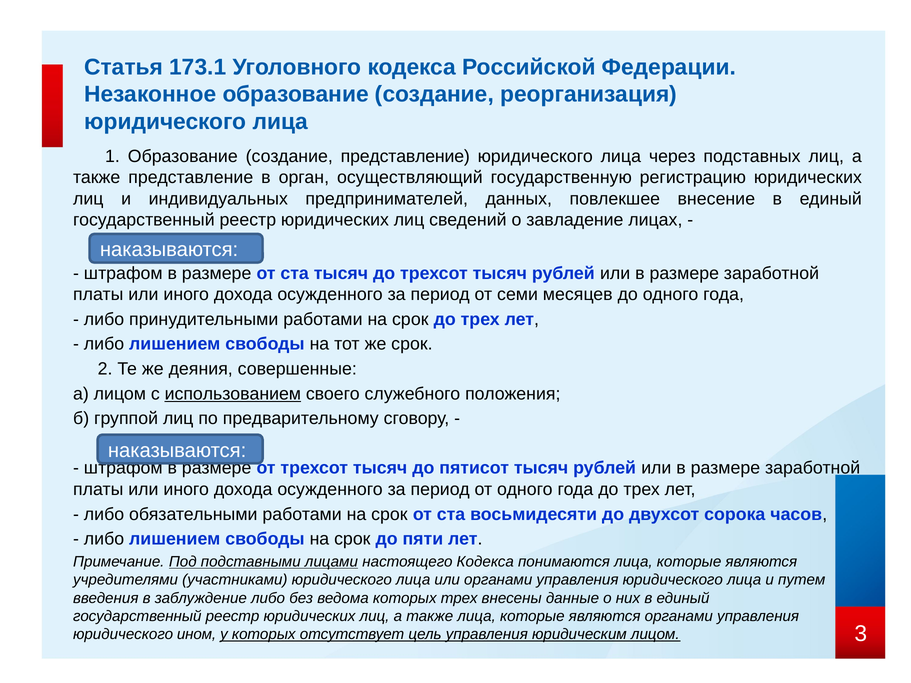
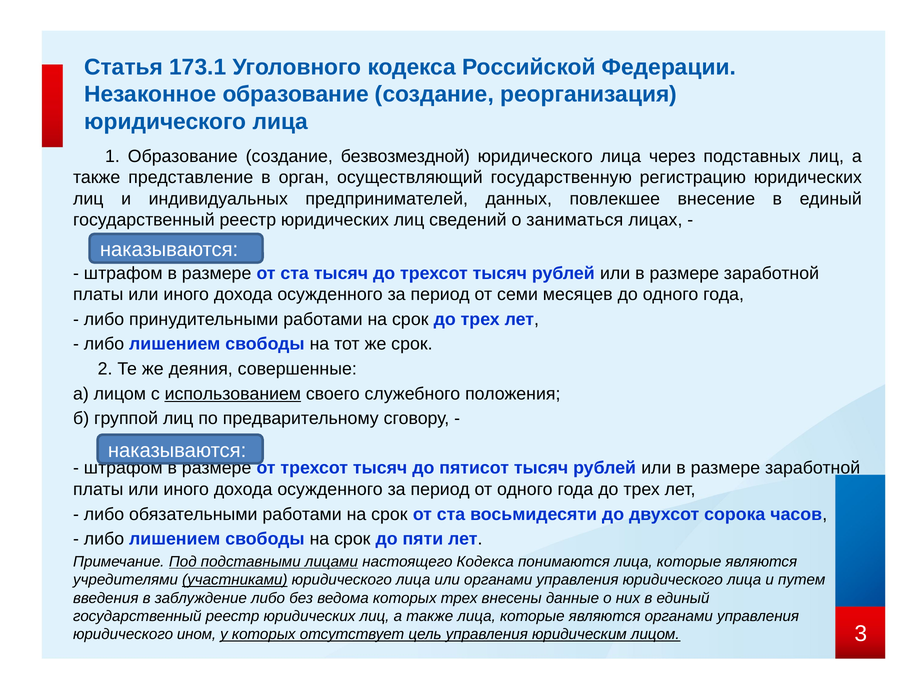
создание представление: представление -> безвозмездной
завладение: завладение -> заниматься
участниками underline: none -> present
